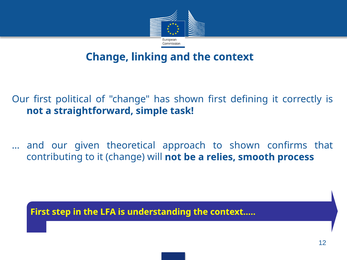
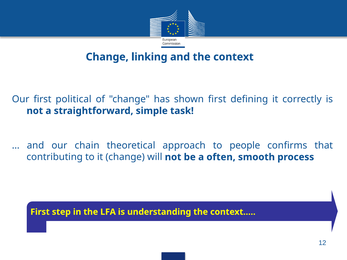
given: given -> chain
to shown: shown -> people
relies: relies -> often
